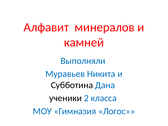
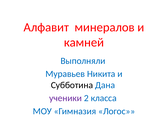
ученики colour: black -> purple
